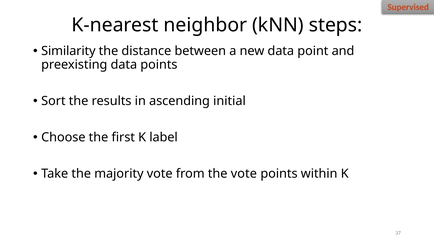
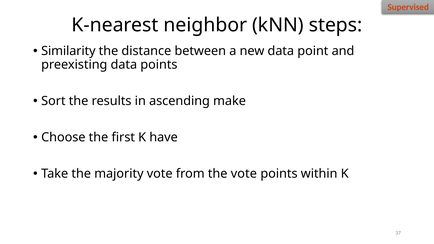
initial: initial -> make
label: label -> have
